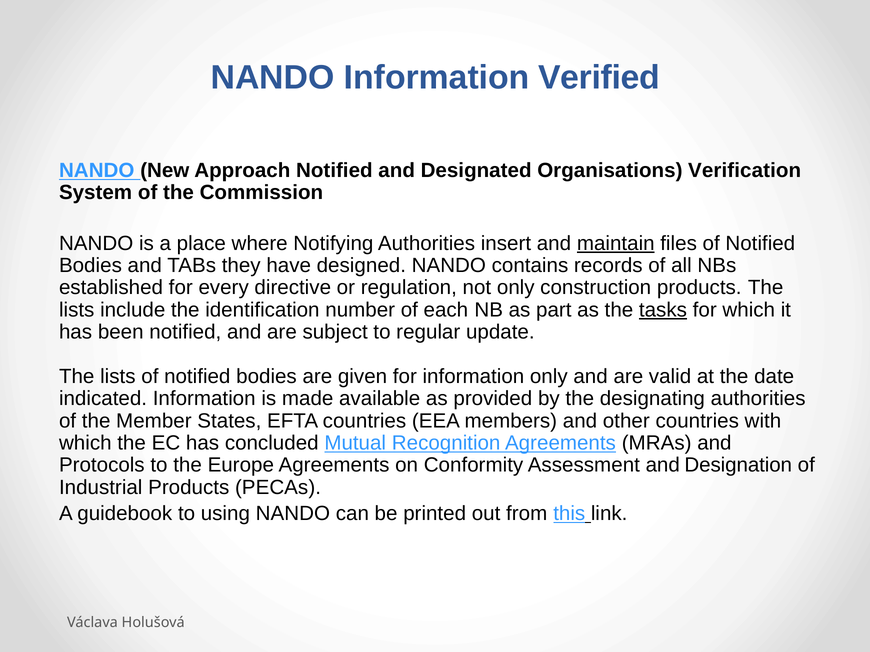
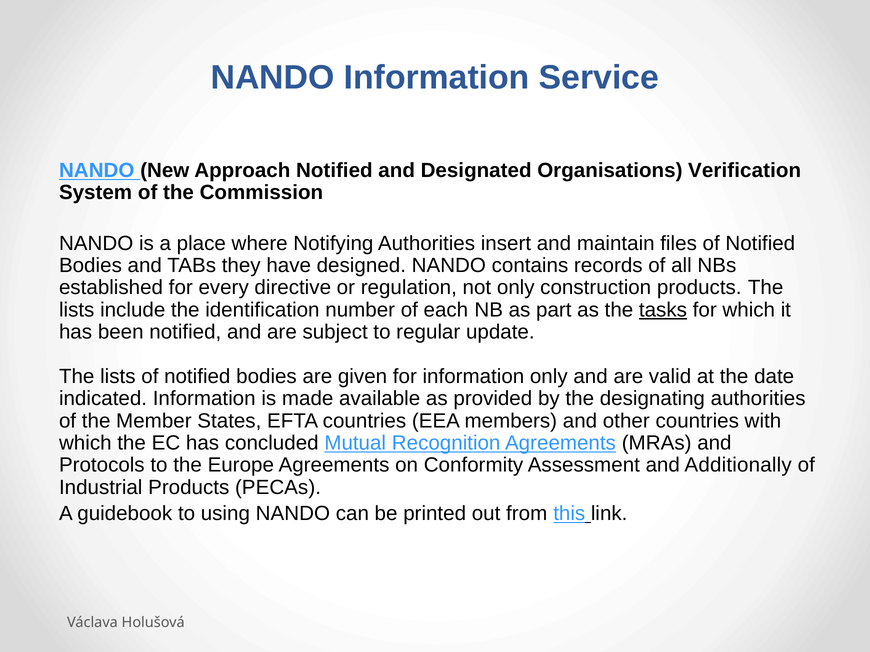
Verified: Verified -> Service
maintain underline: present -> none
Designation: Designation -> Additionally
